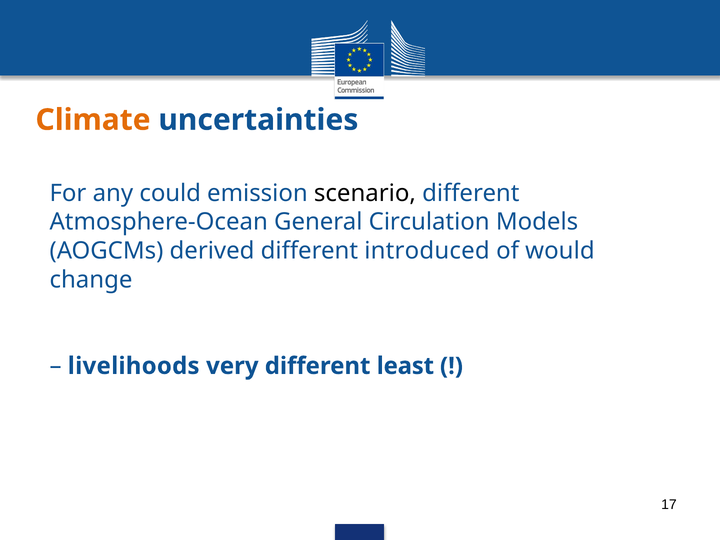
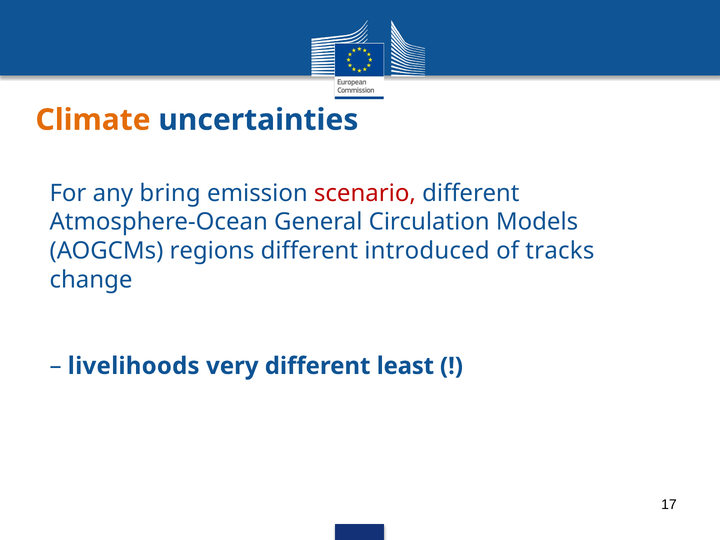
could: could -> bring
scenario colour: black -> red
derived: derived -> regions
would: would -> tracks
